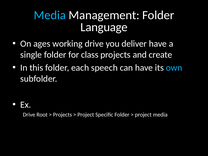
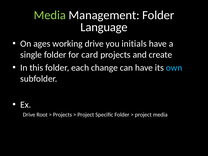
Media at (50, 15) colour: light blue -> light green
deliver: deliver -> initials
class: class -> card
speech: speech -> change
